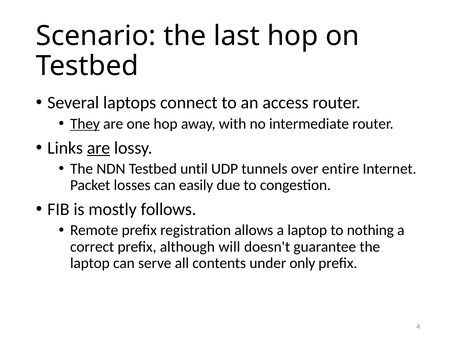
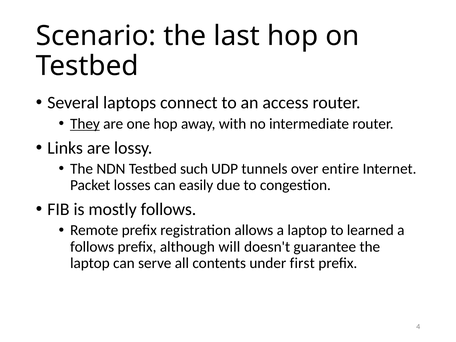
are at (99, 148) underline: present -> none
until: until -> such
nothing: nothing -> learned
correct at (92, 247): correct -> follows
only: only -> first
